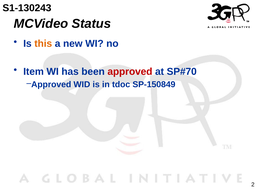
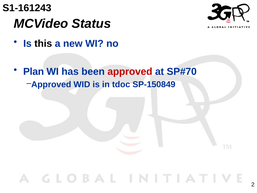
S1-130243: S1-130243 -> S1-161243
this colour: orange -> black
Item: Item -> Plan
